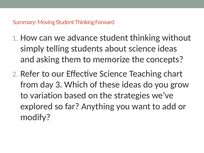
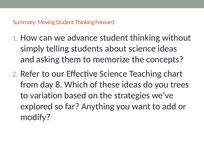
3: 3 -> 8
grow: grow -> trees
